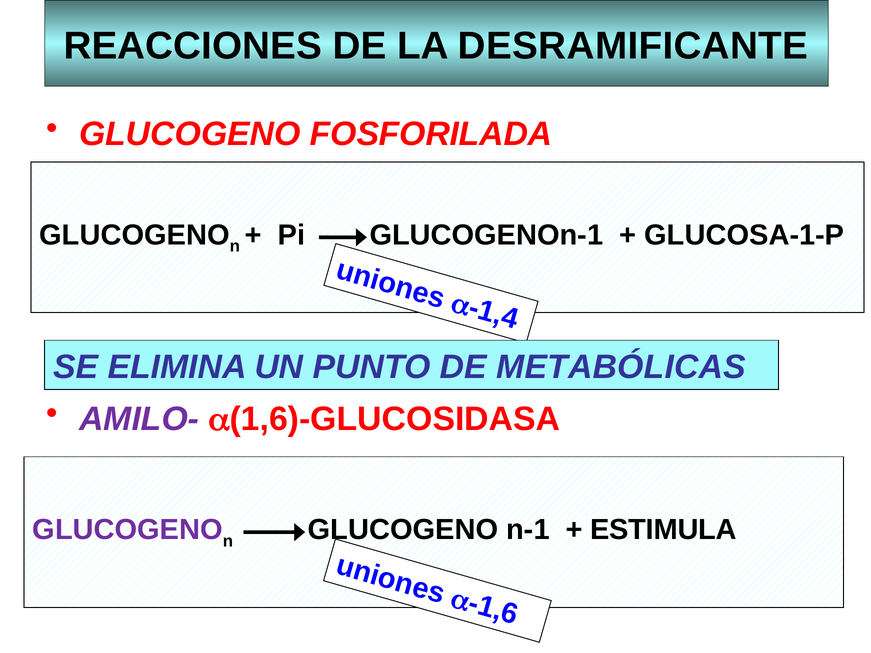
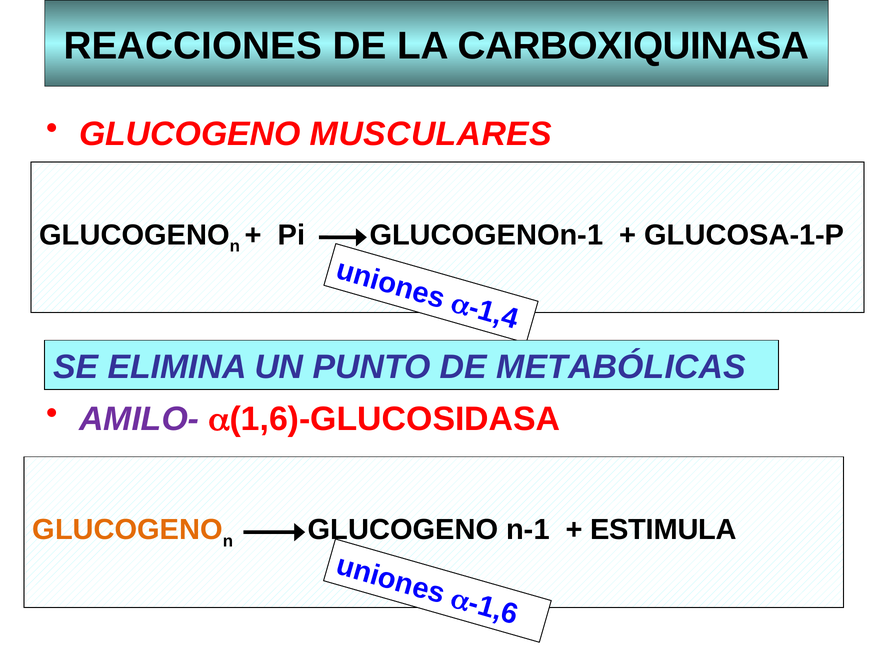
DESRAMIFICANTE: DESRAMIFICANTE -> CARBOXIQUINASA
FOSFORILADA: FOSFORILADA -> MUSCULARES
GLUCOGENO at (128, 530) colour: purple -> orange
